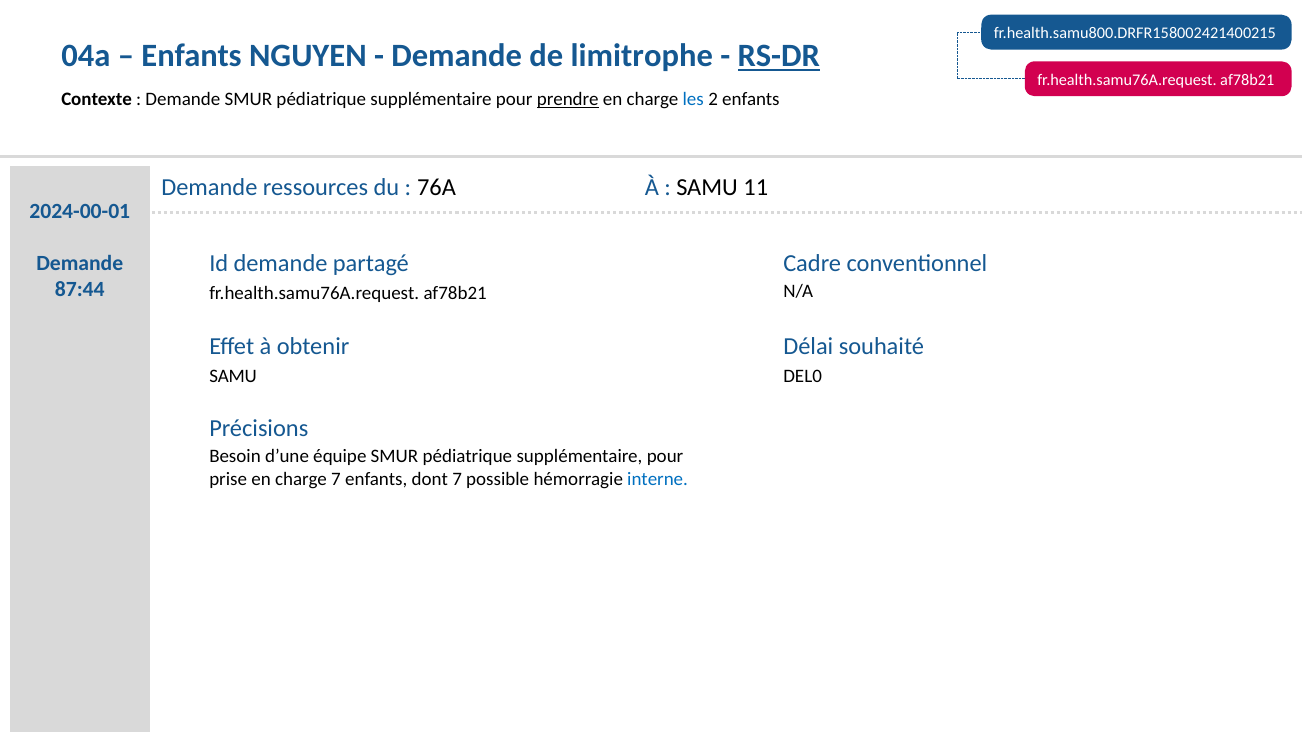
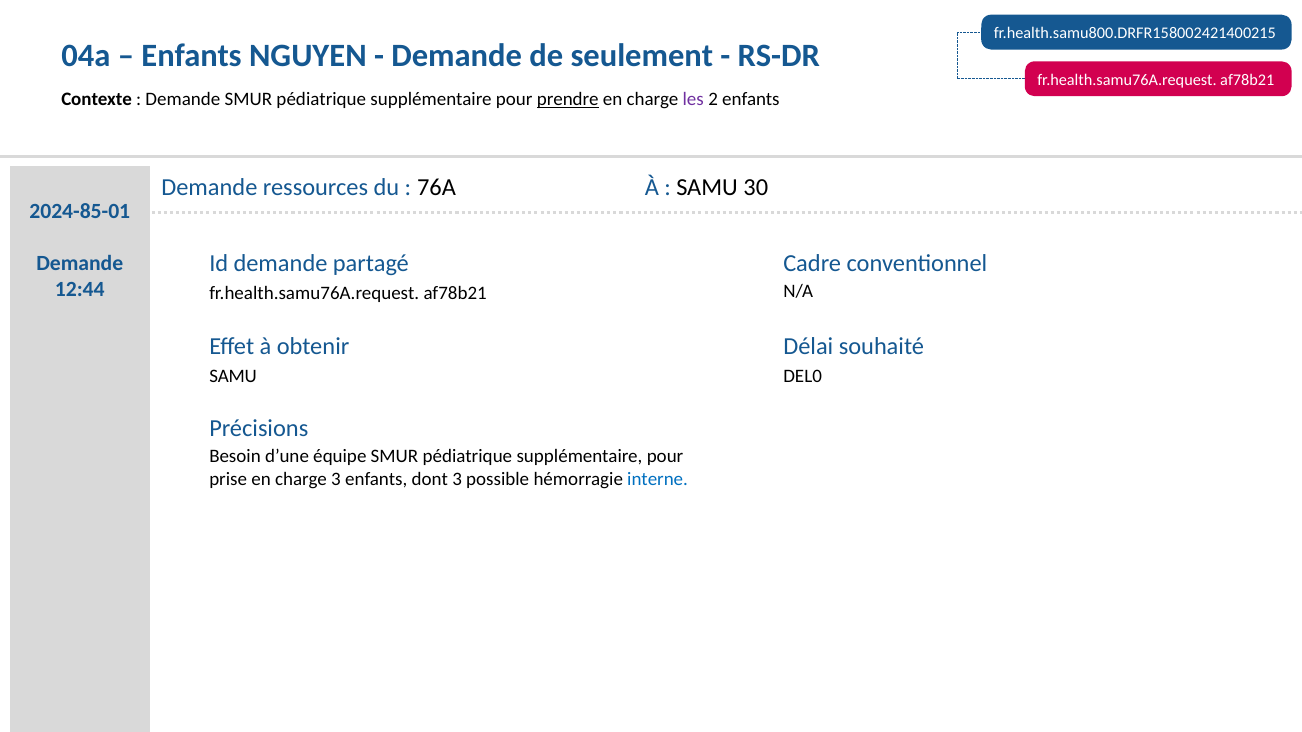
limitrophe: limitrophe -> seulement
RS-DR underline: present -> none
les colour: blue -> purple
11: 11 -> 30
2024-00-01: 2024-00-01 -> 2024-85-01
87:44: 87:44 -> 12:44
charge 7: 7 -> 3
dont 7: 7 -> 3
